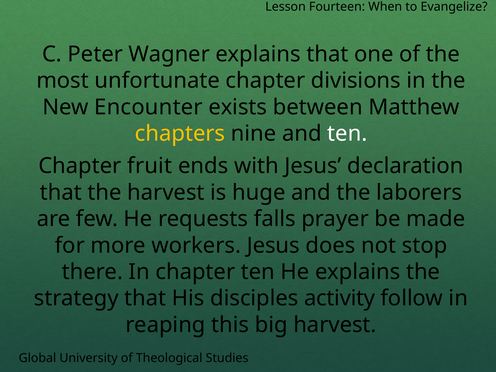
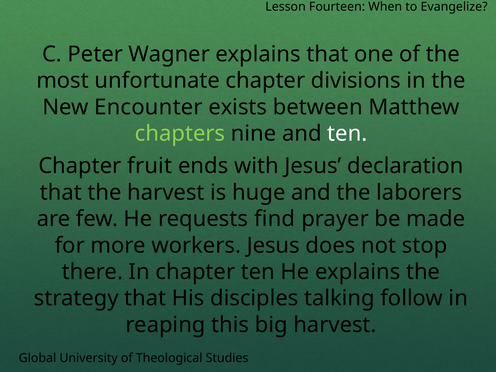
chapters colour: yellow -> light green
falls: falls -> find
activity: activity -> talking
